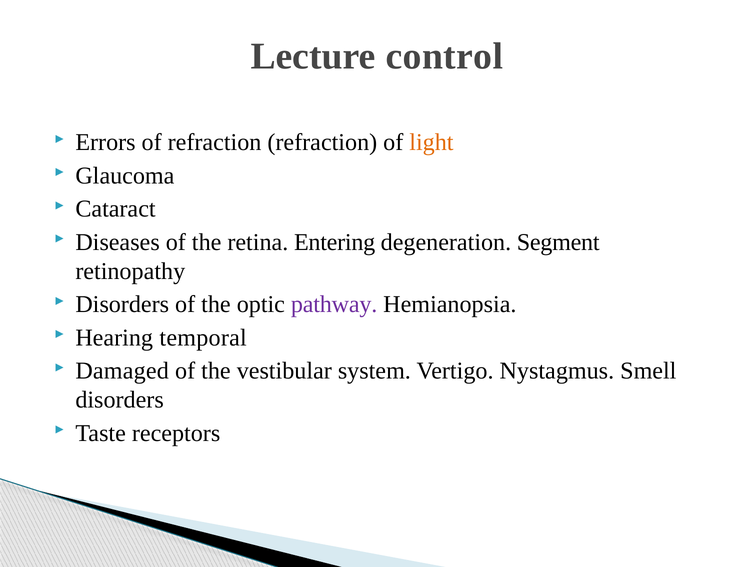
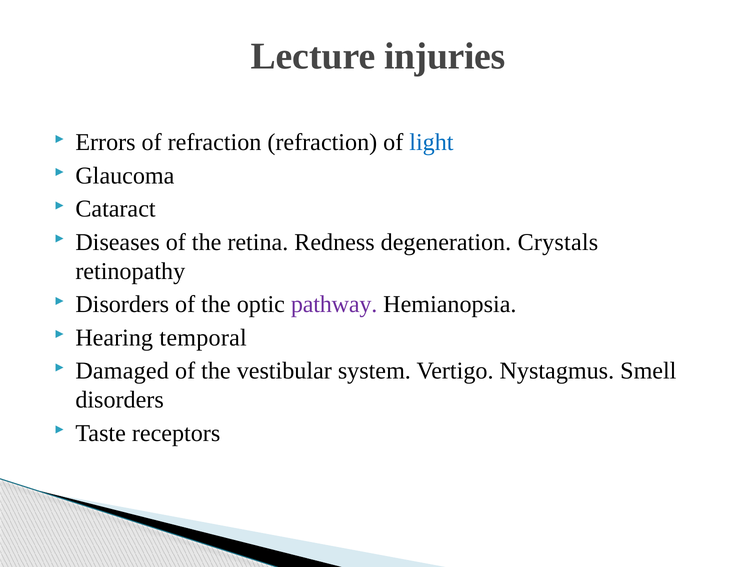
control: control -> injuries
light colour: orange -> blue
Entering: Entering -> Redness
Segment: Segment -> Crystals
